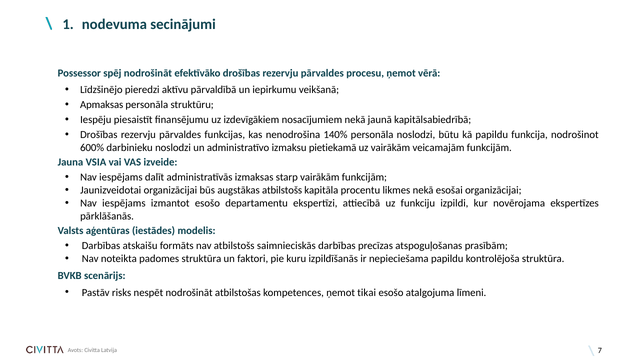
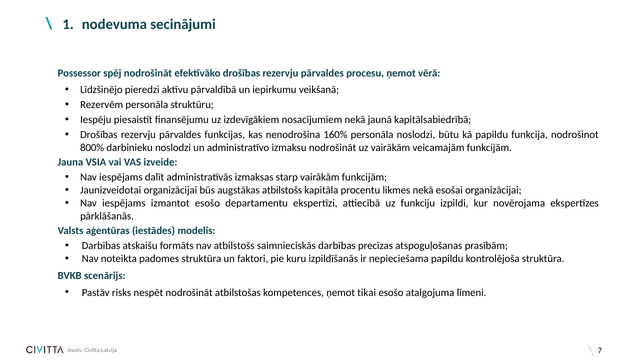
Apmaksas: Apmaksas -> Rezervēm
140%: 140% -> 160%
600%: 600% -> 800%
izmaksu pietiekamā: pietiekamā -> nodrošināt
